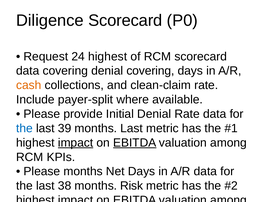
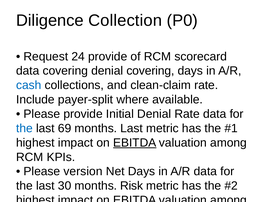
Diligence Scorecard: Scorecard -> Collection
24 highest: highest -> provide
cash at (29, 85) colour: orange -> blue
39: 39 -> 69
impact at (76, 143) underline: present -> none
Please months: months -> version
38: 38 -> 30
